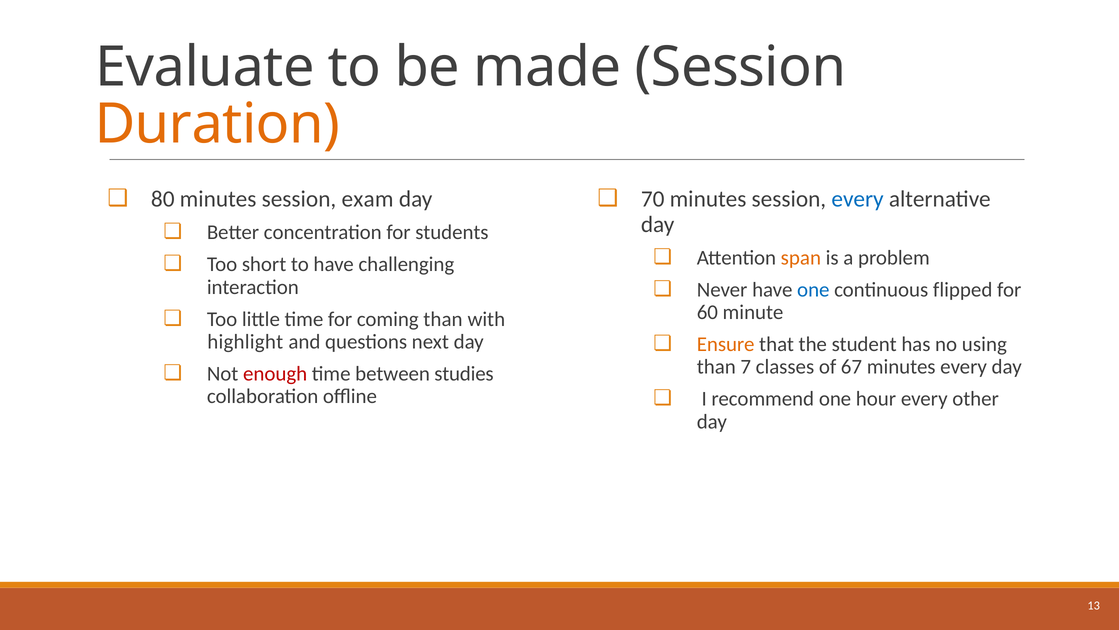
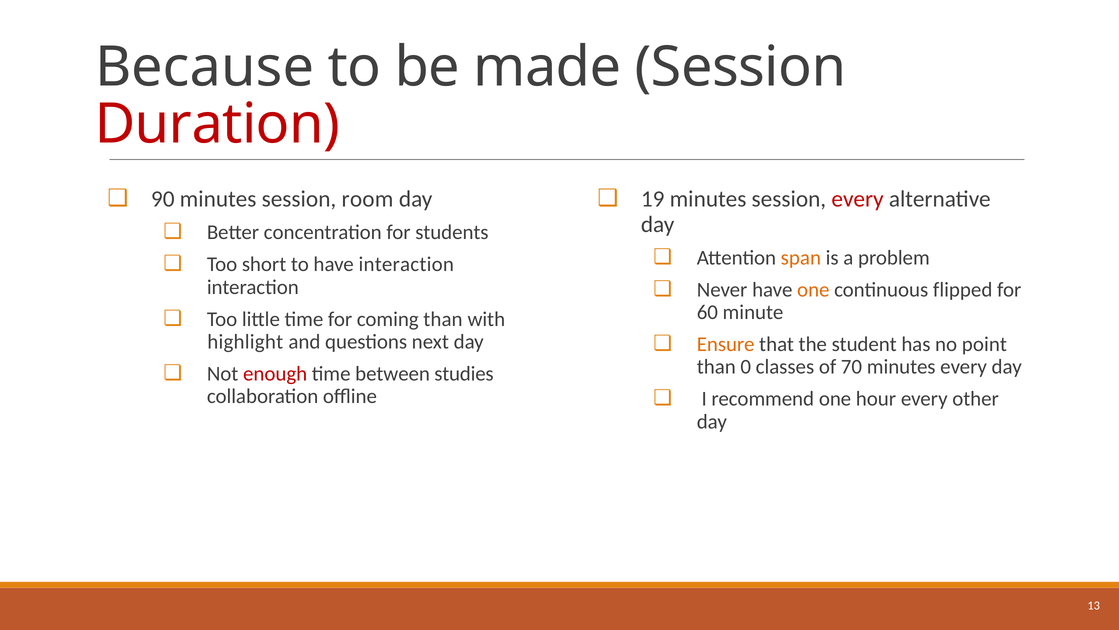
Evaluate: Evaluate -> Because
Duration colour: orange -> red
80: 80 -> 90
exam: exam -> room
70: 70 -> 19
every at (858, 199) colour: blue -> red
have challenging: challenging -> interaction
one at (813, 289) colour: blue -> orange
using: using -> point
7: 7 -> 0
67: 67 -> 70
